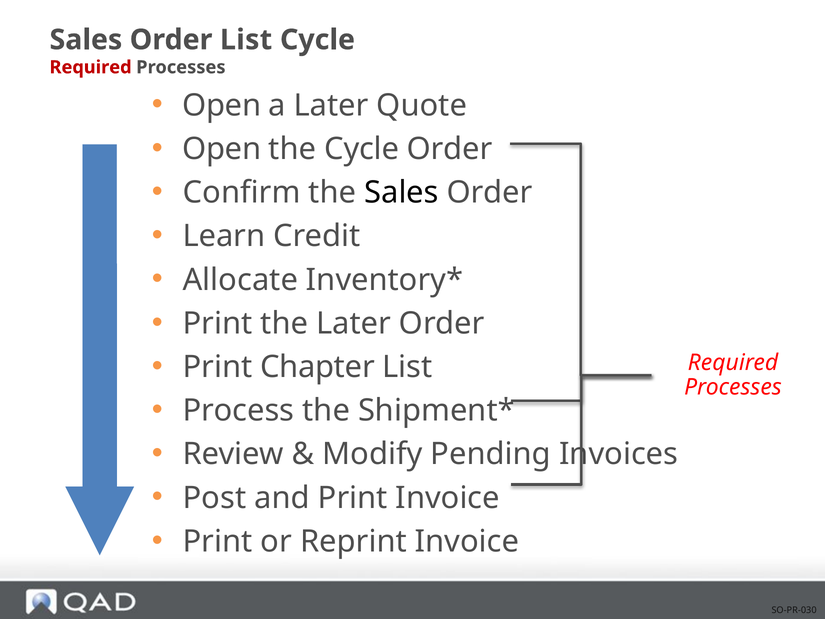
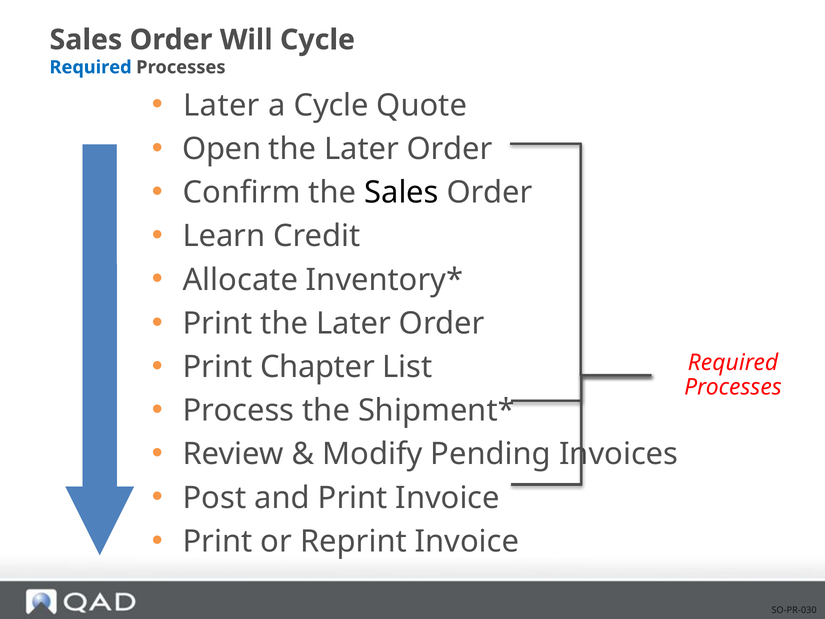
Order List: List -> Will
Required at (91, 67) colour: red -> blue
Open at (222, 105): Open -> Later
a Later: Later -> Cycle
Cycle at (362, 149): Cycle -> Later
